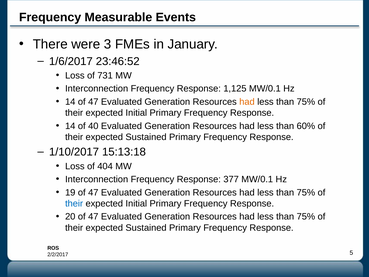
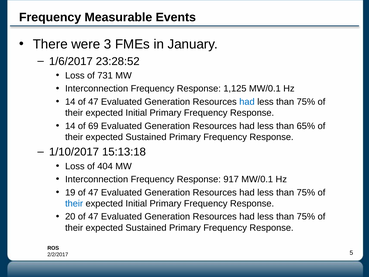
23:46:52: 23:46:52 -> 23:28:52
had at (247, 102) colour: orange -> blue
40: 40 -> 69
60%: 60% -> 65%
377: 377 -> 917
